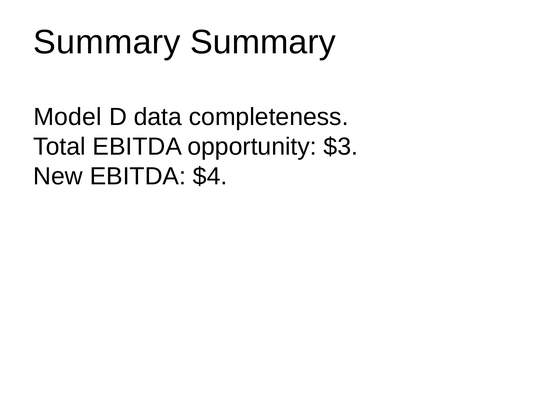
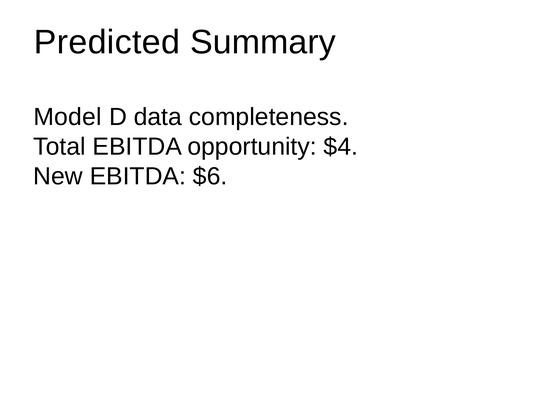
Summary at (107, 42): Summary -> Predicted
$3: $3 -> $4
$4: $4 -> $6
